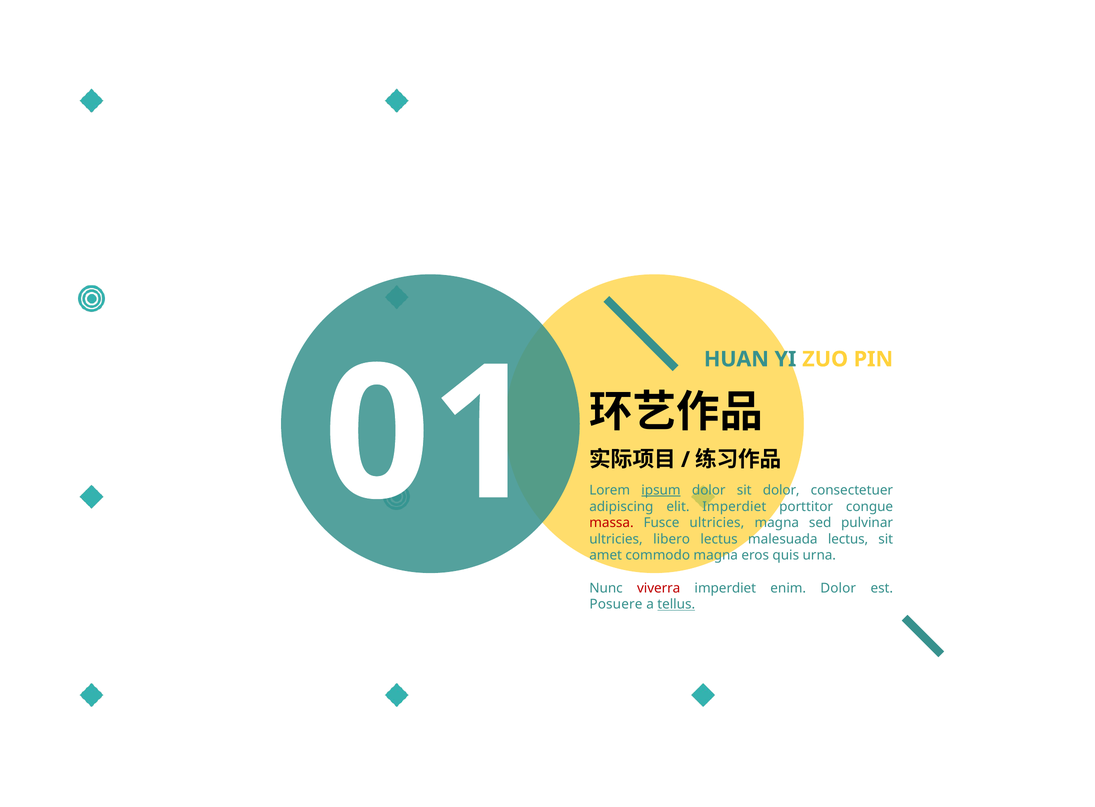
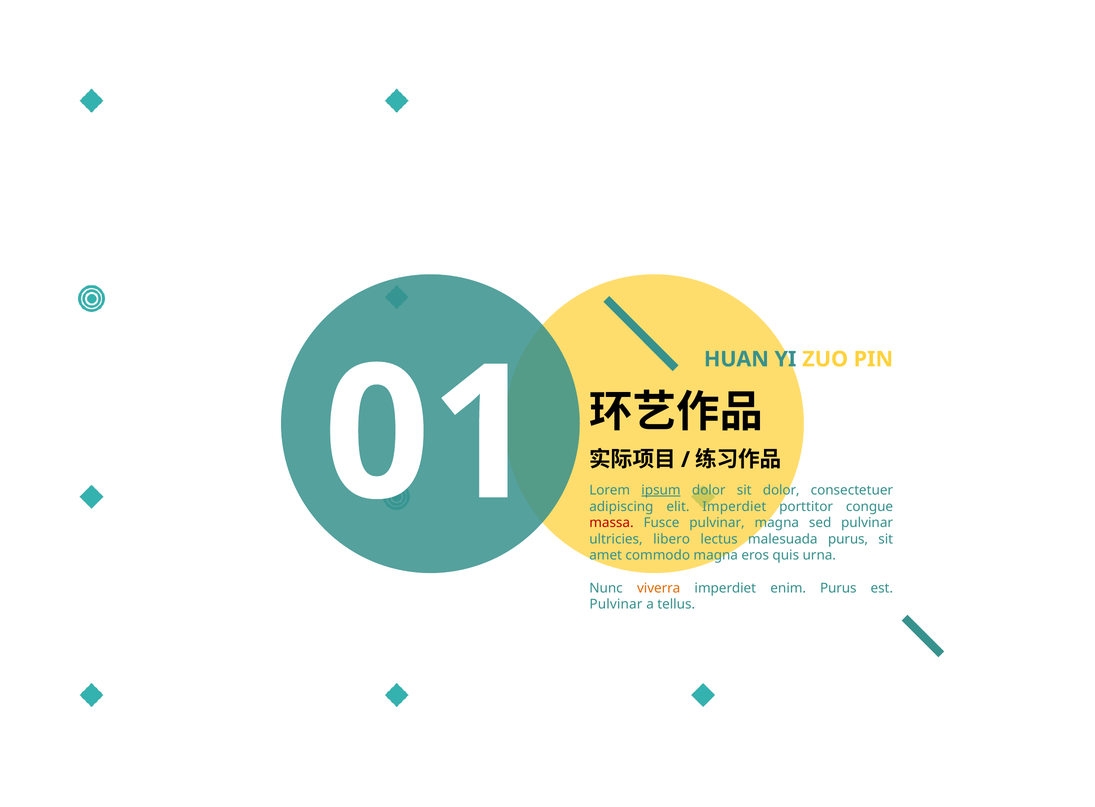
Fusce ultricies: ultricies -> pulvinar
malesuada lectus: lectus -> purus
viverra colour: red -> orange
enim Dolor: Dolor -> Purus
Posuere at (616, 604): Posuere -> Pulvinar
tellus underline: present -> none
